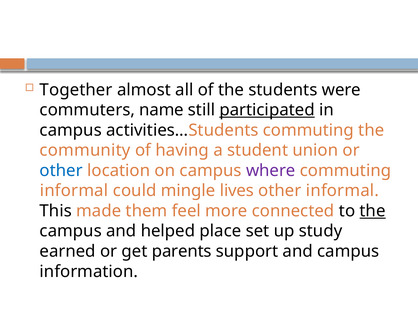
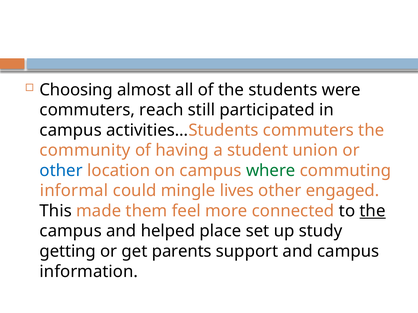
Together: Together -> Choosing
name: name -> reach
participated underline: present -> none
activities…Students commuting: commuting -> commuters
where colour: purple -> green
other informal: informal -> engaged
earned: earned -> getting
